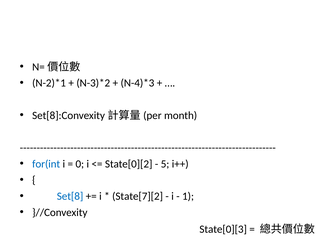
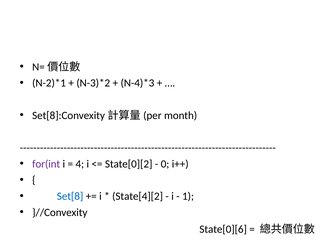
for(int colour: blue -> purple
0: 0 -> 4
5: 5 -> 0
State[7][2: State[7][2 -> State[4][2
State[0][3: State[0][3 -> State[0][6
